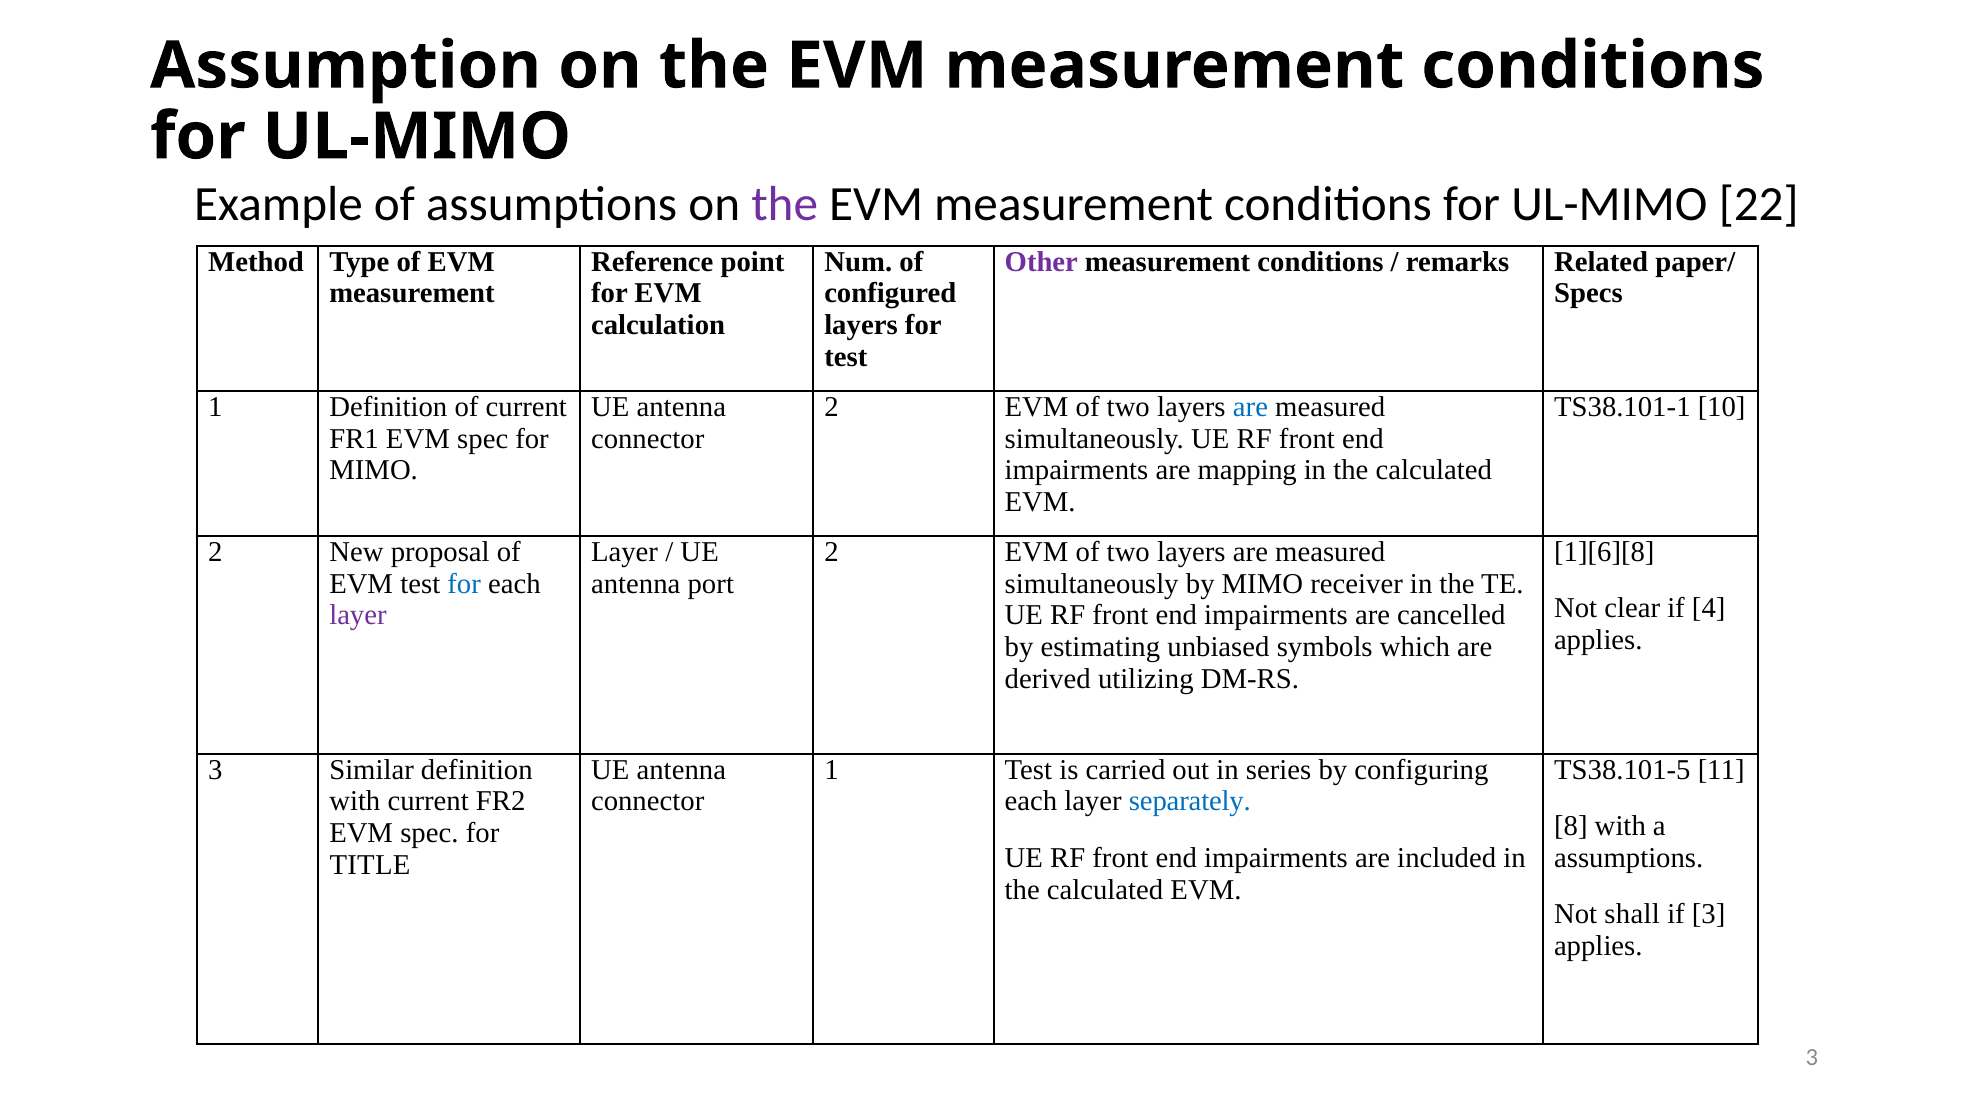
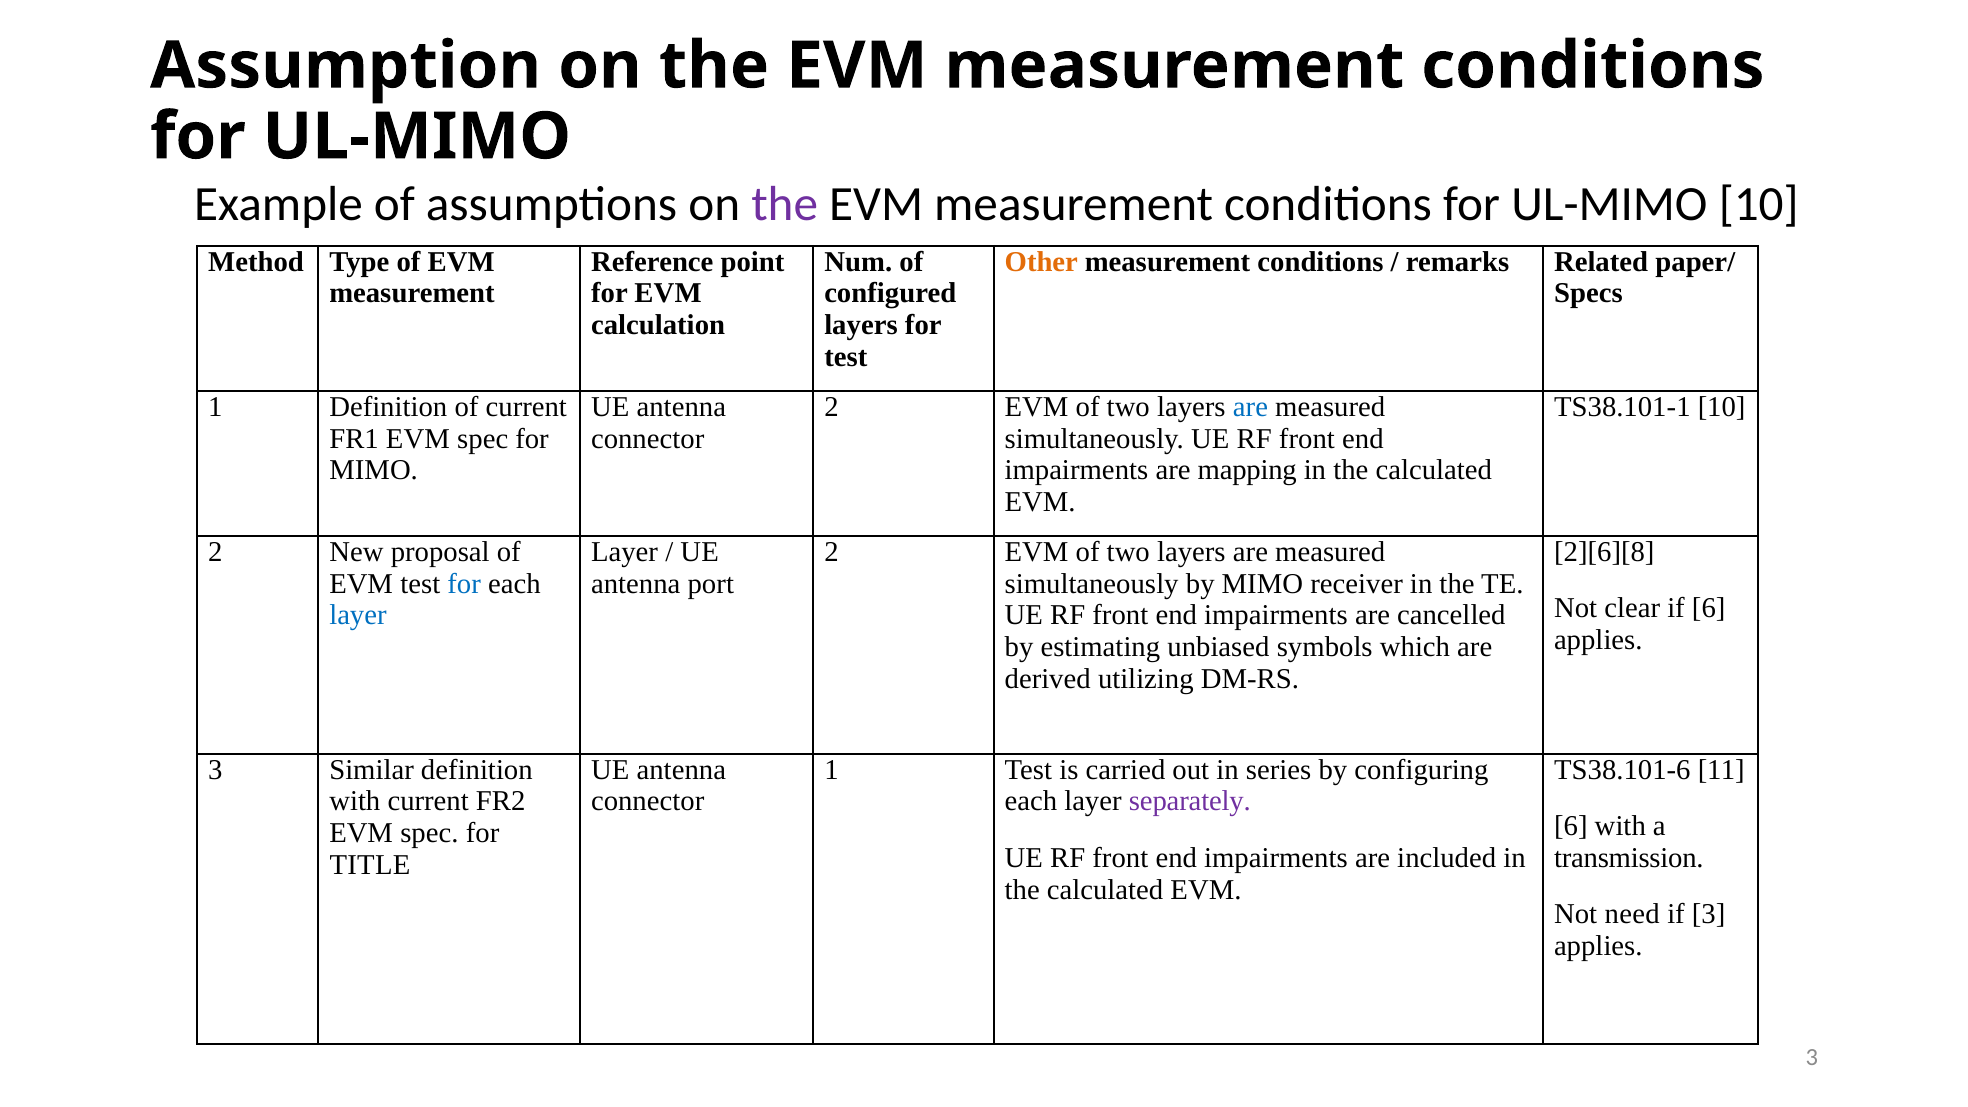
UL-MIMO 22: 22 -> 10
Other colour: purple -> orange
1][6][8: 1][6][8 -> 2][6][8
if 4: 4 -> 6
layer at (358, 615) colour: purple -> blue
TS38.101-5: TS38.101-5 -> TS38.101-6
separately colour: blue -> purple
8 at (1571, 826): 8 -> 6
assumptions at (1629, 858): assumptions -> transmission
shall: shall -> need
